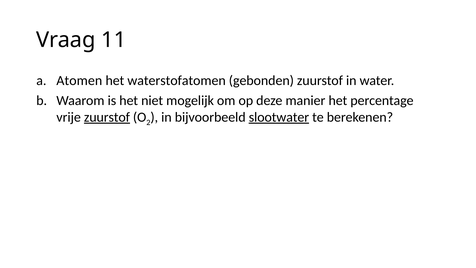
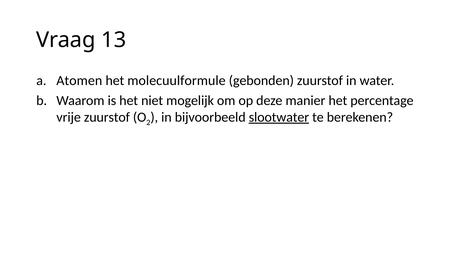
11: 11 -> 13
waterstofatomen: waterstofatomen -> molecuulformule
zuurstof at (107, 117) underline: present -> none
